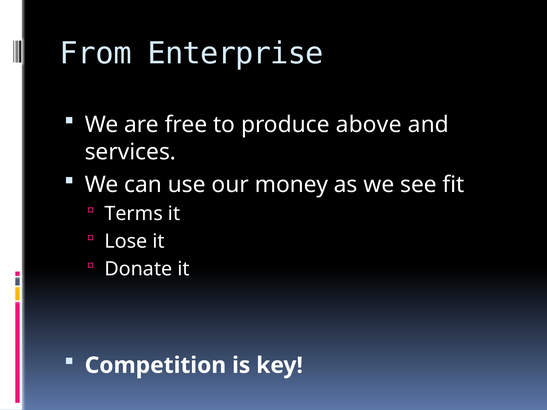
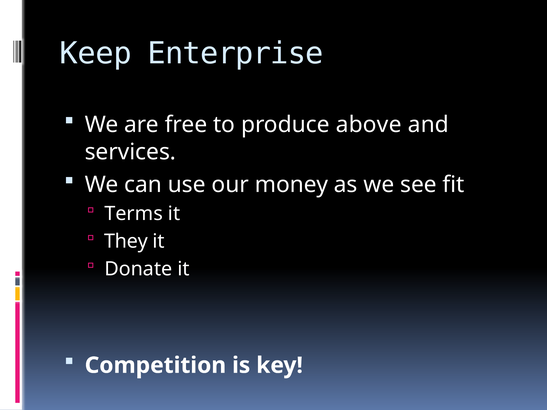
From: From -> Keep
Lose: Lose -> They
